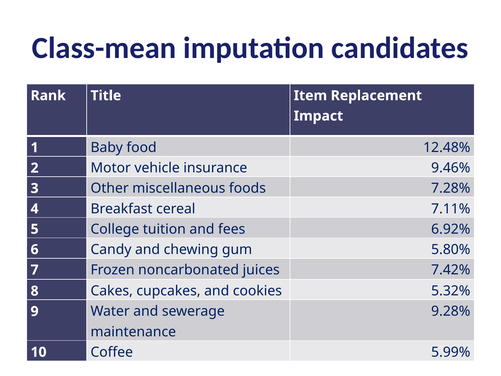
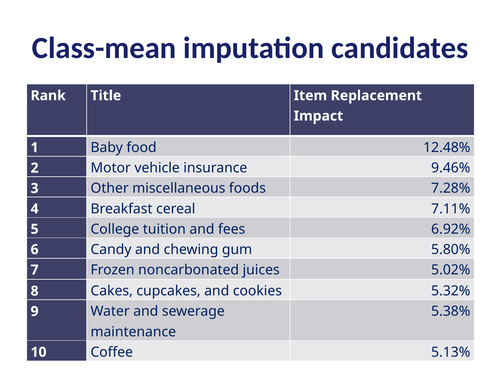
7.42%: 7.42% -> 5.02%
9.28%: 9.28% -> 5.38%
5.99%: 5.99% -> 5.13%
